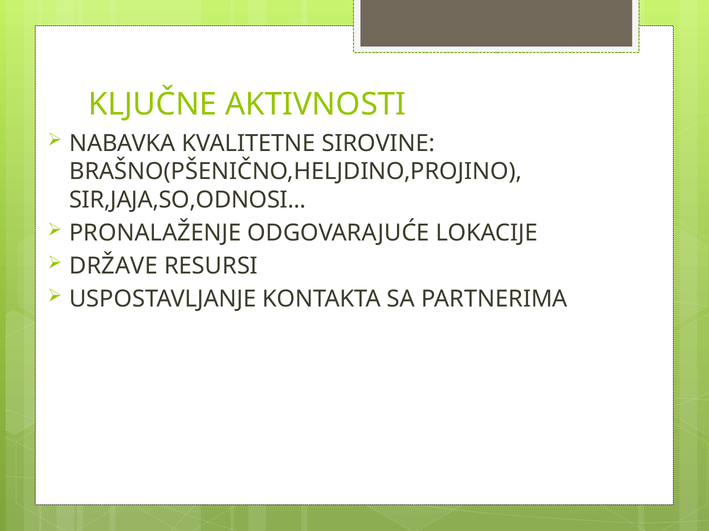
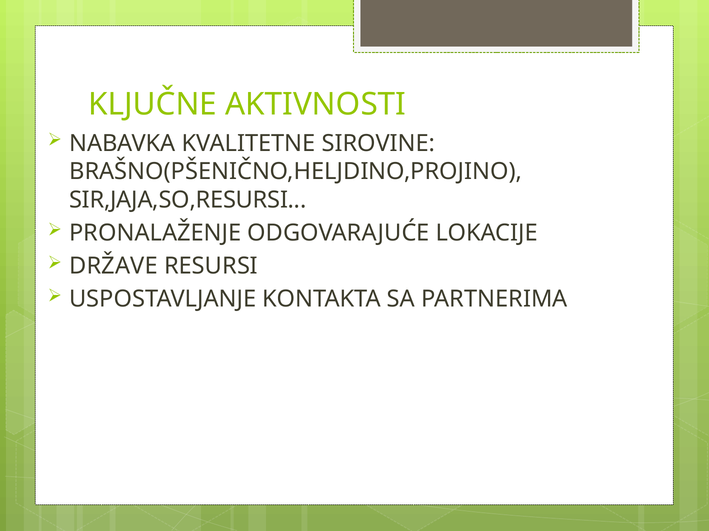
SIR,JAJA,SO,ODNOSI: SIR,JAJA,SO,ODNOSI -> SIR,JAJA,SO,RESURSI
